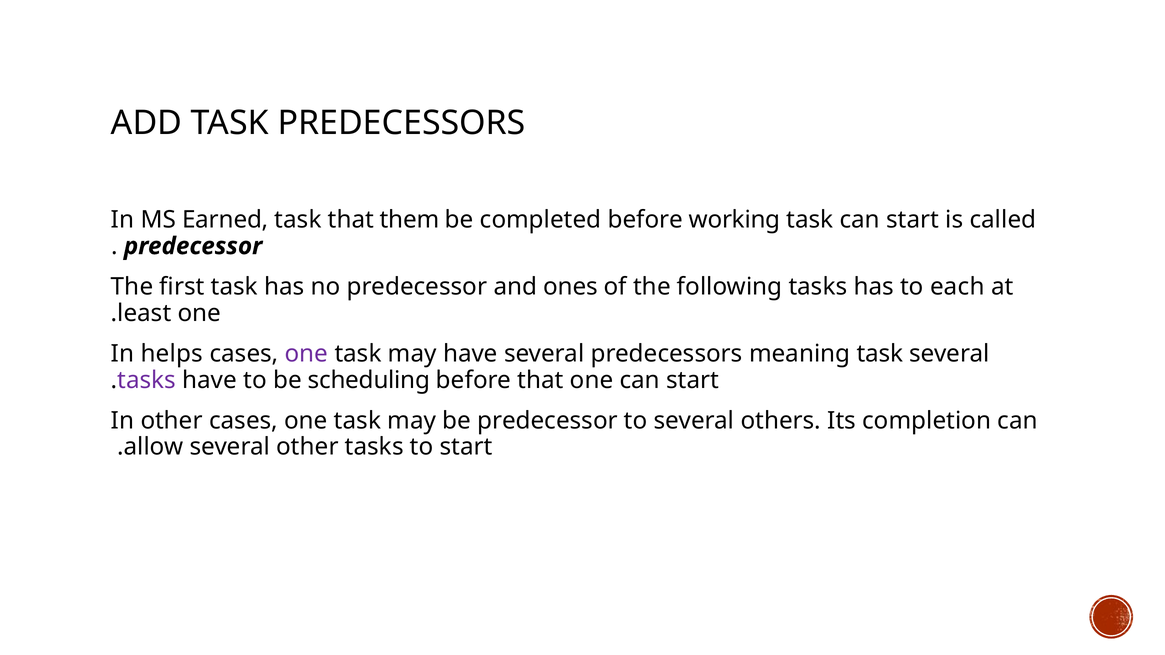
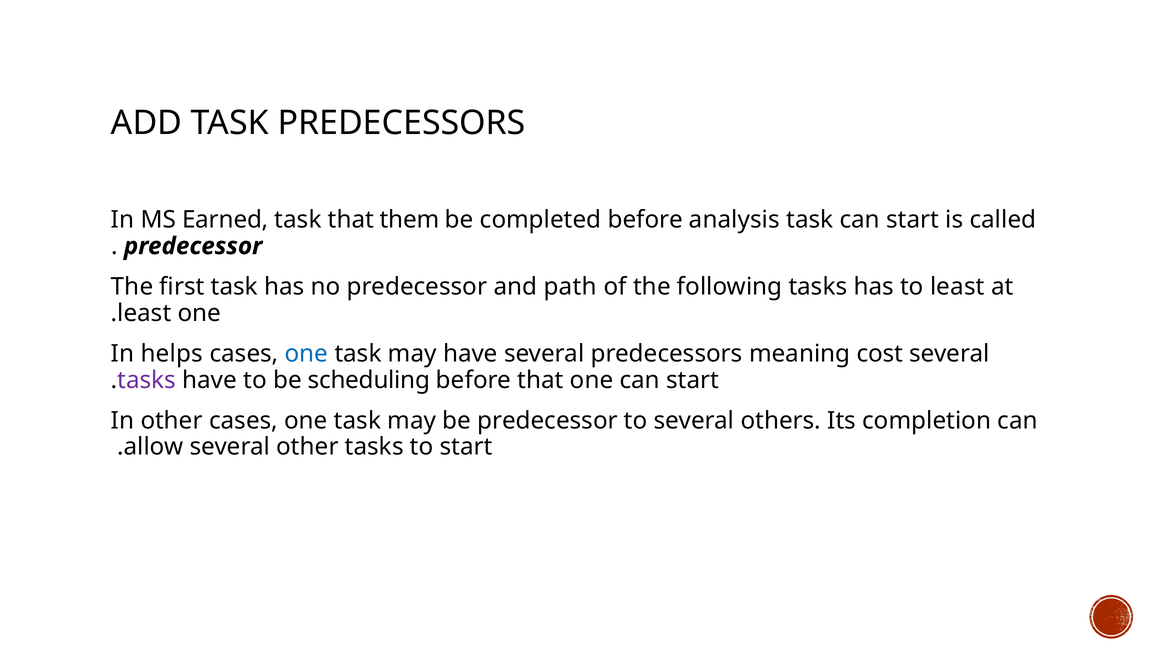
working: working -> analysis
ones: ones -> path
to each: each -> least
one at (306, 354) colour: purple -> blue
meaning task: task -> cost
